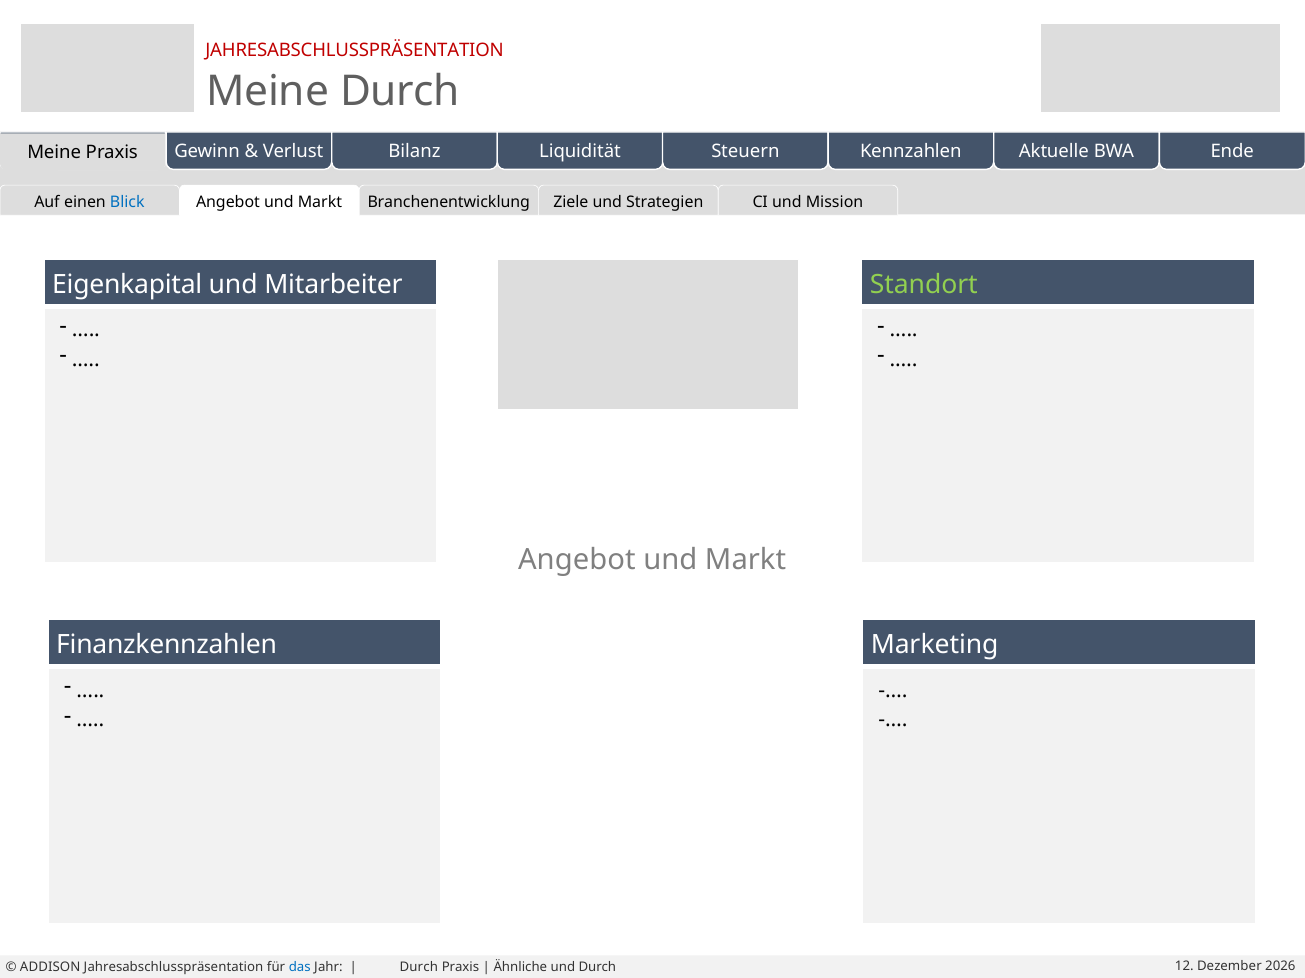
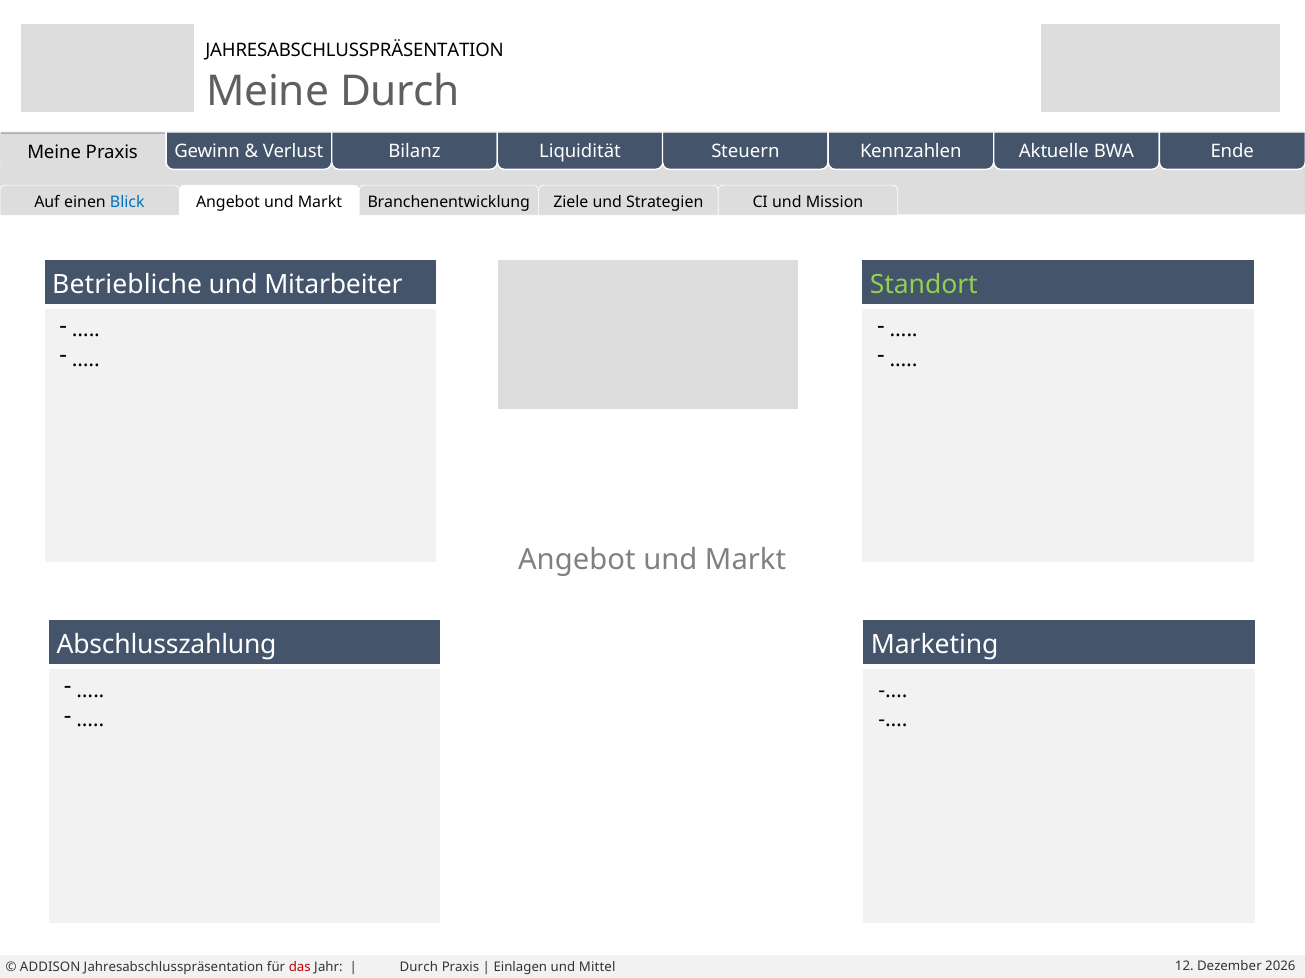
JAHRESABSCHLUSSPRÄSENTATION at (355, 50) colour: red -> black
Eigenkapital: Eigenkapital -> Betriebliche
Finanzkennzahlen: Finanzkennzahlen -> Abschlusszahlung
das colour: blue -> red
Ähnliche: Ähnliche -> Einlagen
und Durch: Durch -> Mittel
